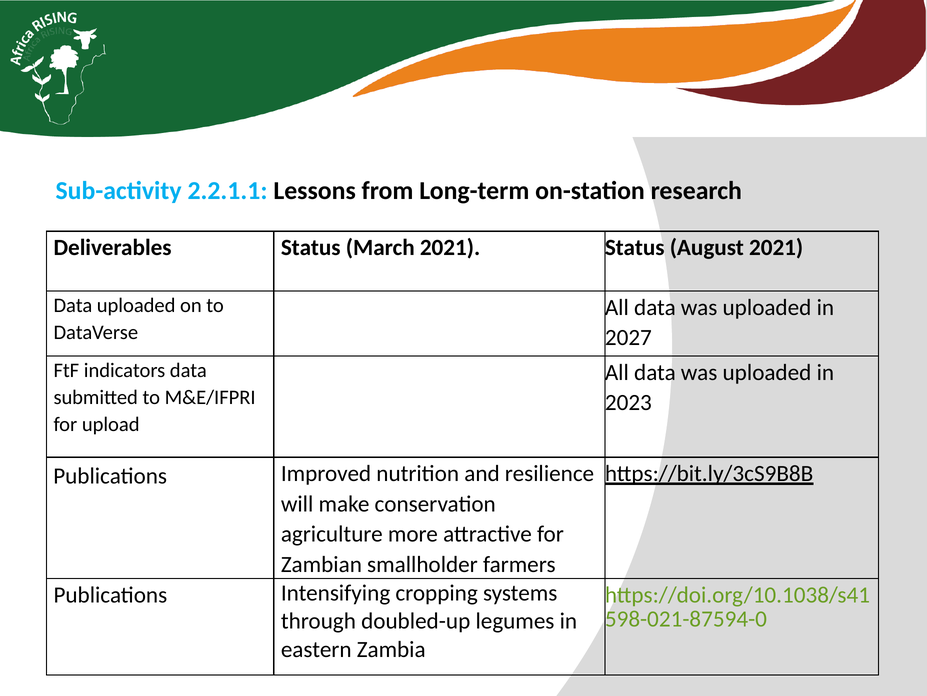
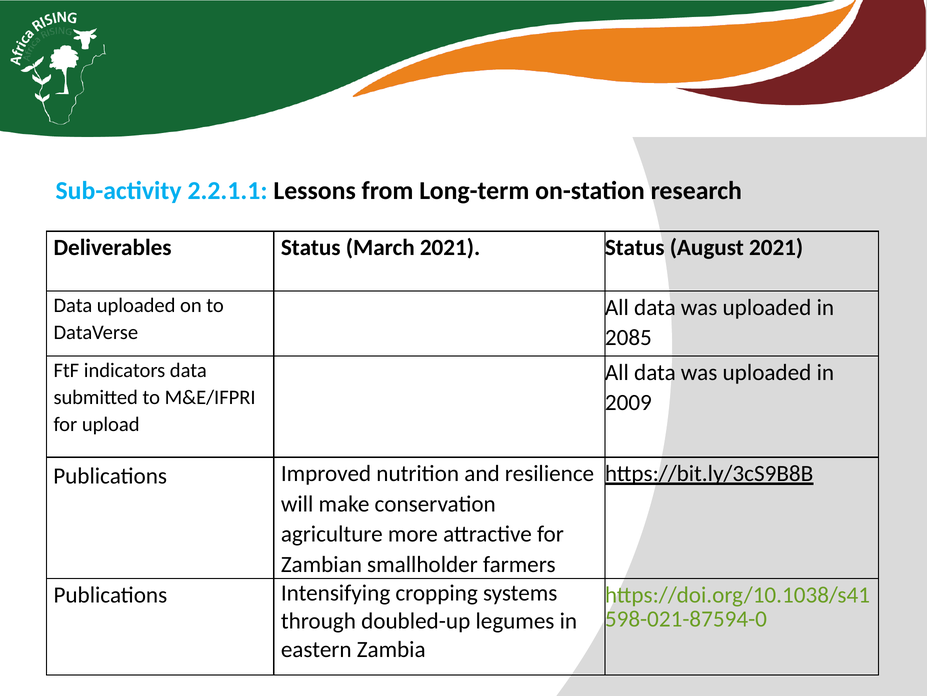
2027: 2027 -> 2085
2023: 2023 -> 2009
